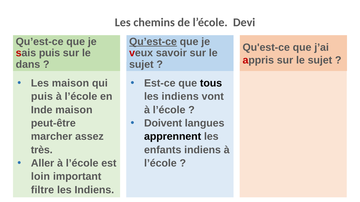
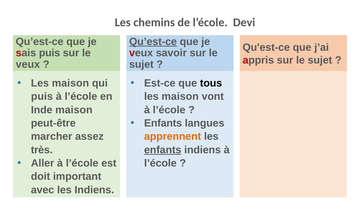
dans at (28, 64): dans -> veux
indiens at (180, 97): indiens -> maison
Doivent at (163, 123): Doivent -> Enfants
apprennent colour: black -> orange
enfants at (163, 150) underline: none -> present
loin: loin -> doit
filtre: filtre -> avec
